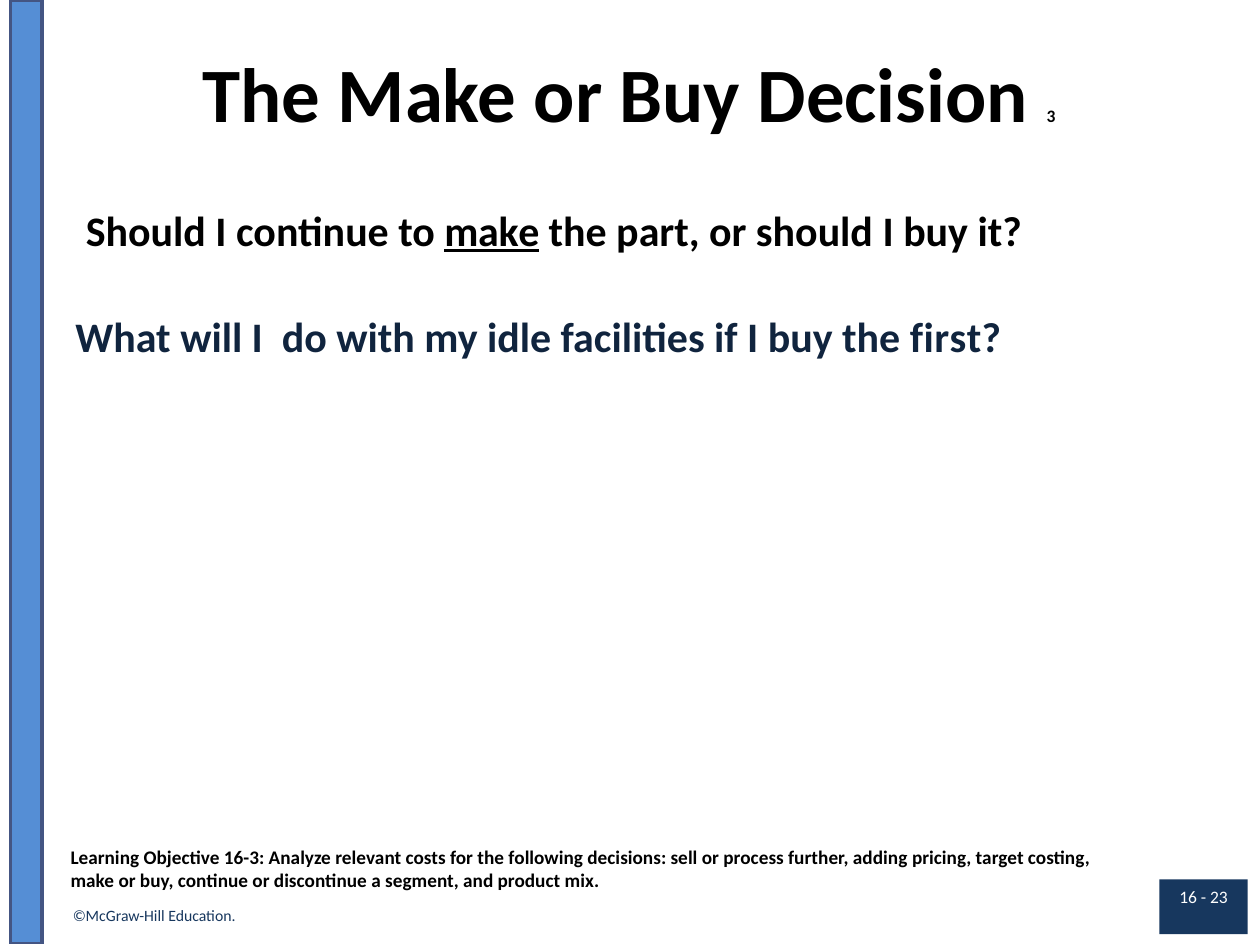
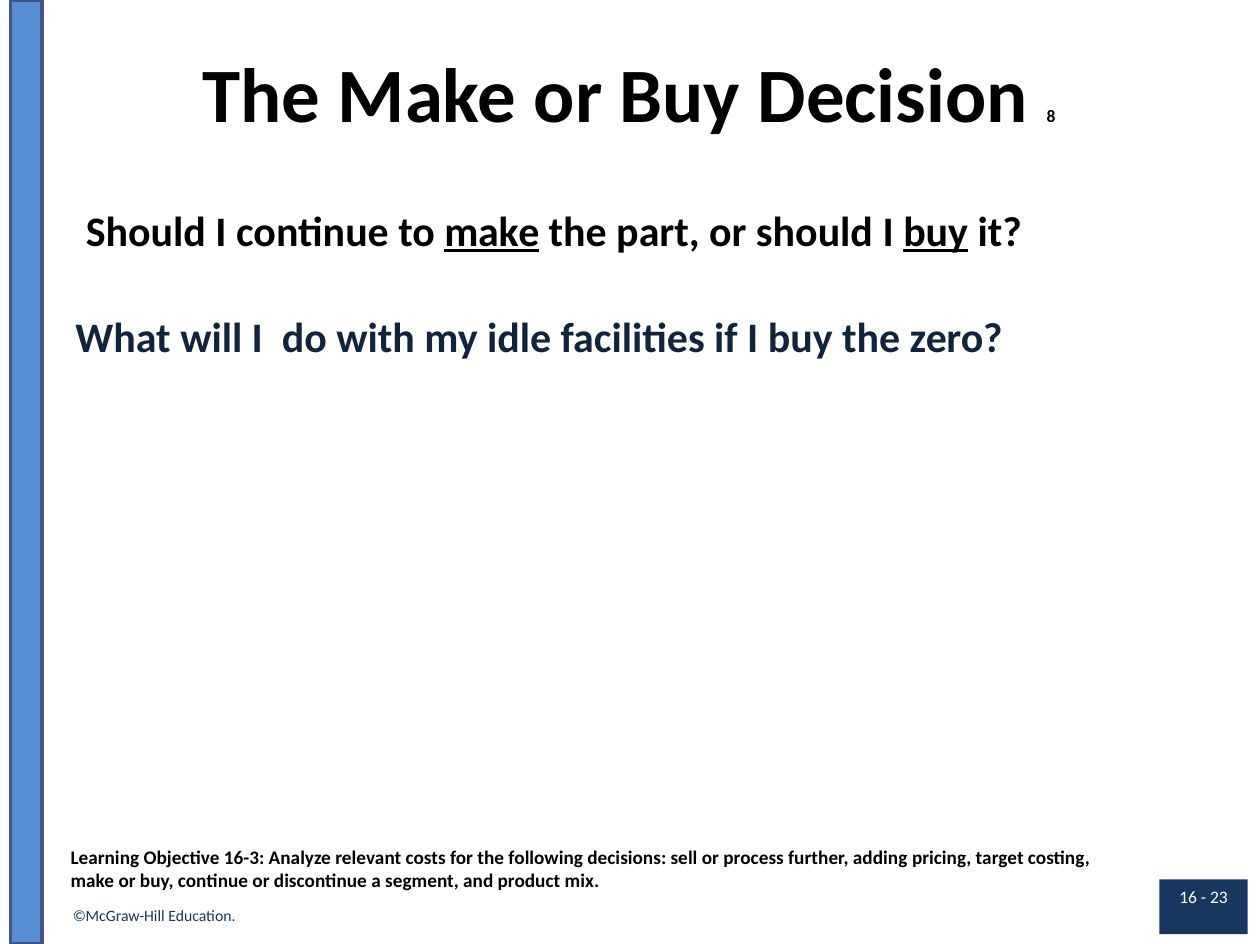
3: 3 -> 8
buy at (936, 232) underline: none -> present
first: first -> zero
